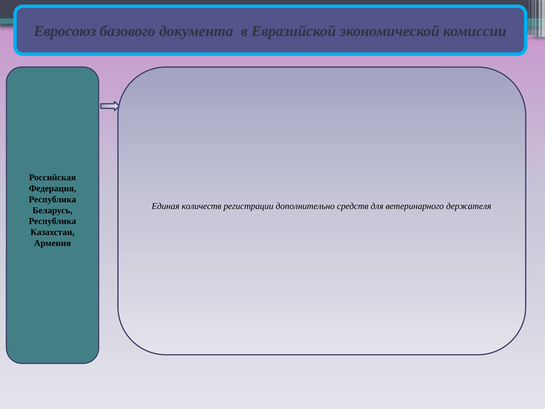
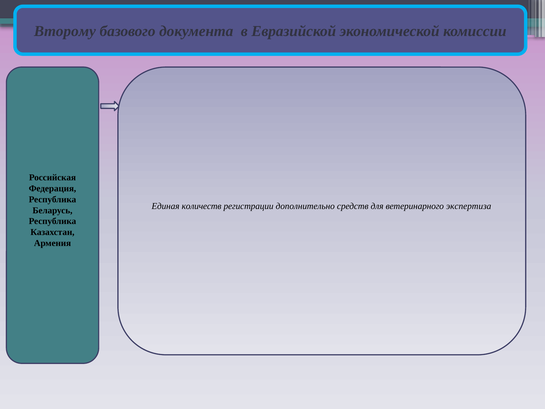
Евросоюз: Евросоюз -> Второму
держателя: держателя -> экспертиза
